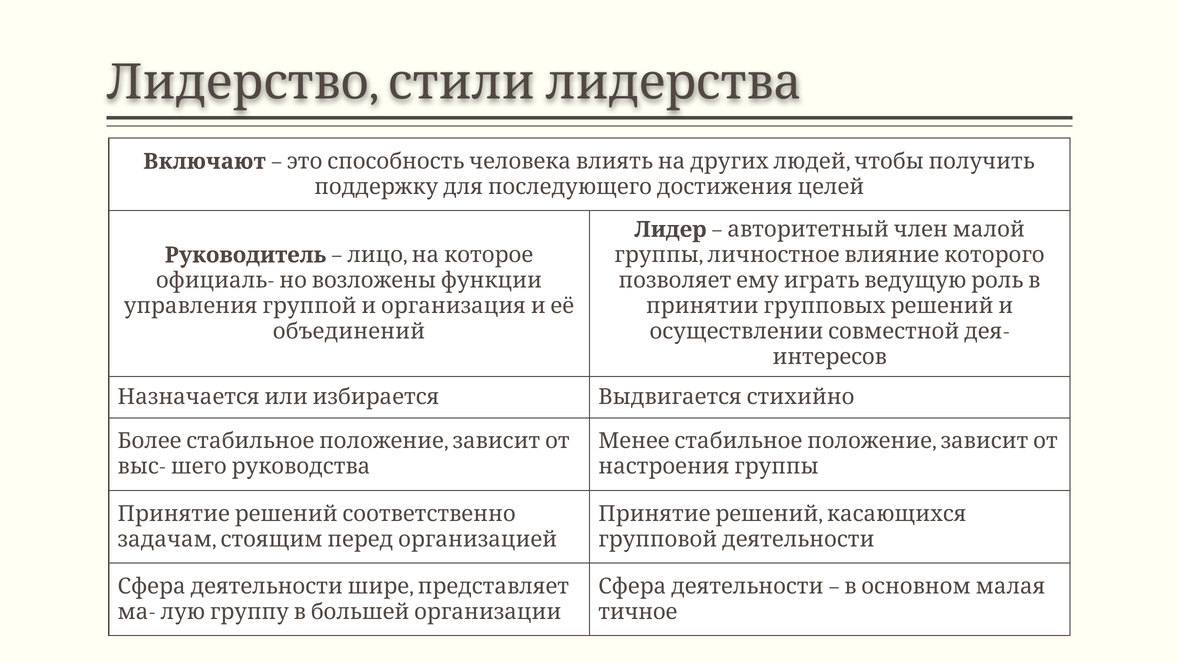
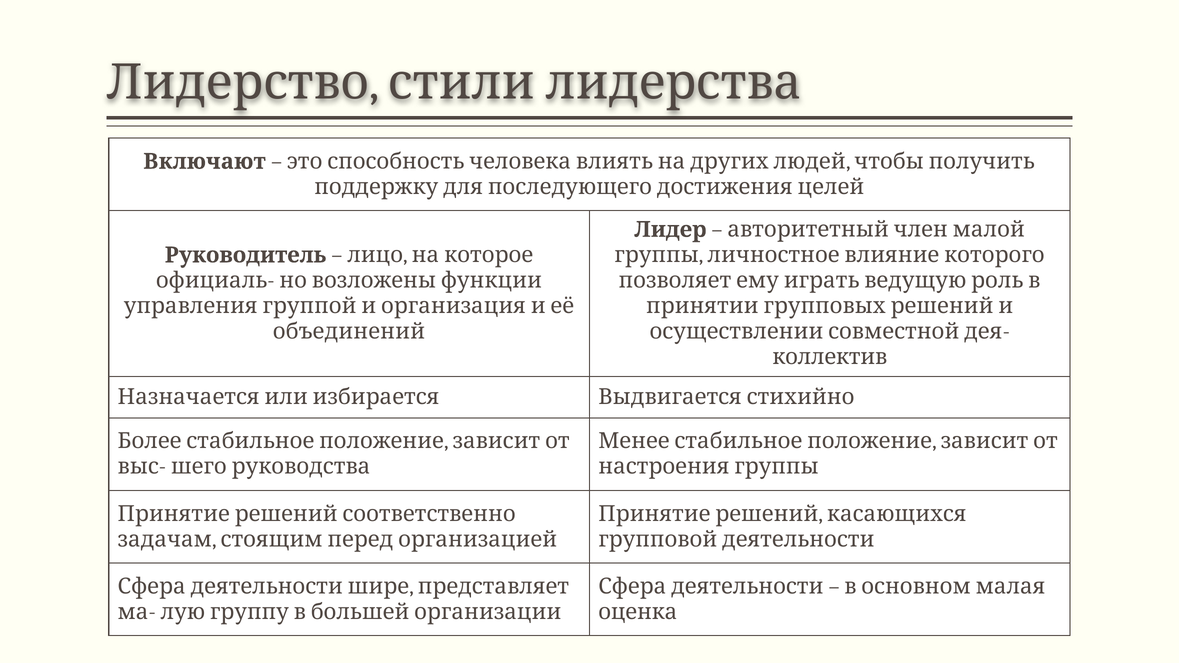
интересов: интересов -> коллектив
тичное: тичное -> оценка
